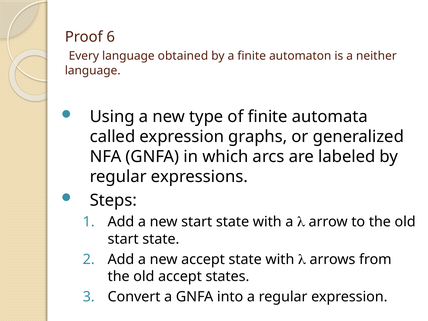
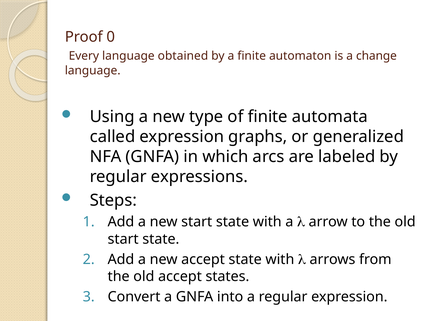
6: 6 -> 0
neither: neither -> change
